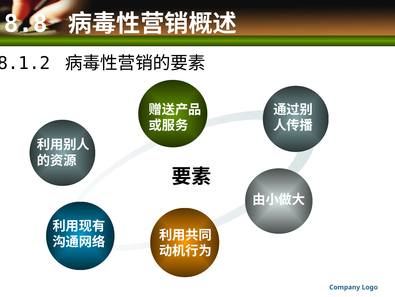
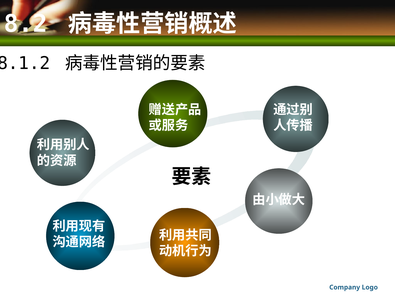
8.8: 8.8 -> 8.2
